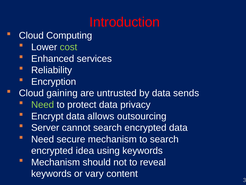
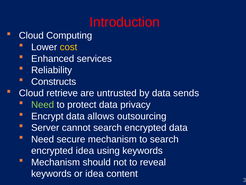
cost colour: light green -> yellow
Encryption: Encryption -> Constructs
gaining: gaining -> retrieve
or vary: vary -> idea
